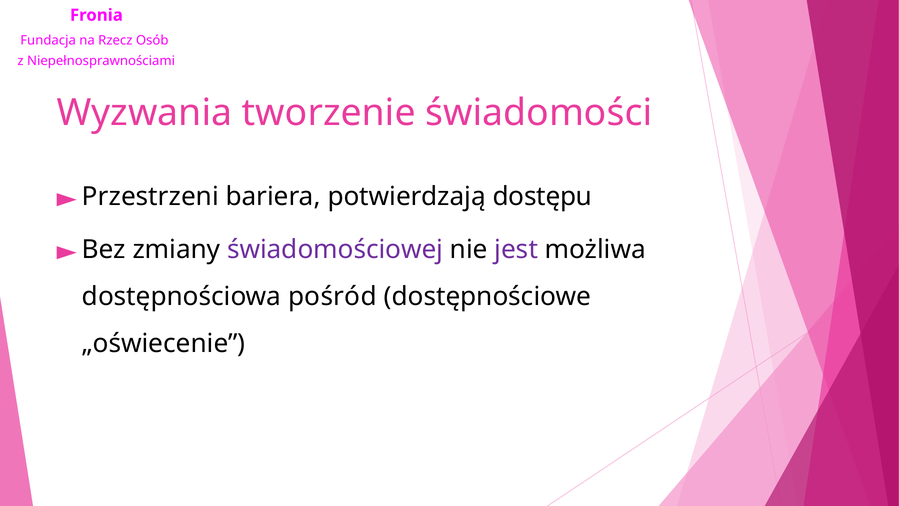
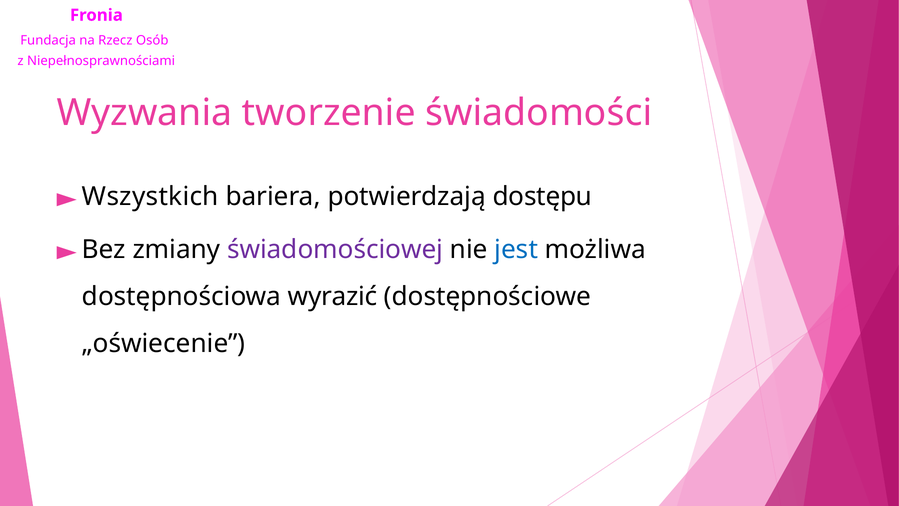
Przestrzeni: Przestrzeni -> Wszystkich
jest colour: purple -> blue
pośród: pośród -> wyrazić
